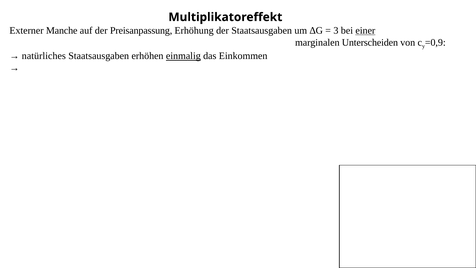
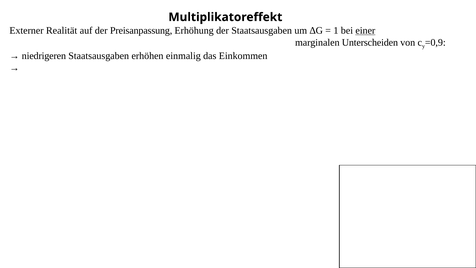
Manche: Manche -> Realität
3: 3 -> 1
natürliches: natürliches -> niedrigeren
einmalig underline: present -> none
